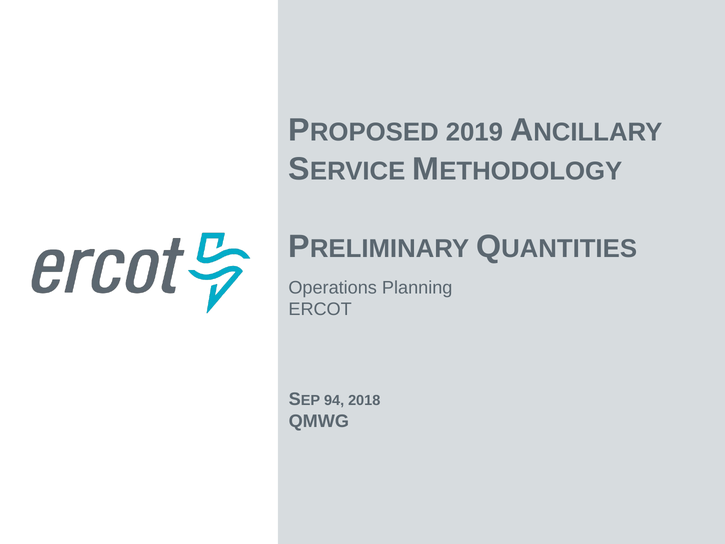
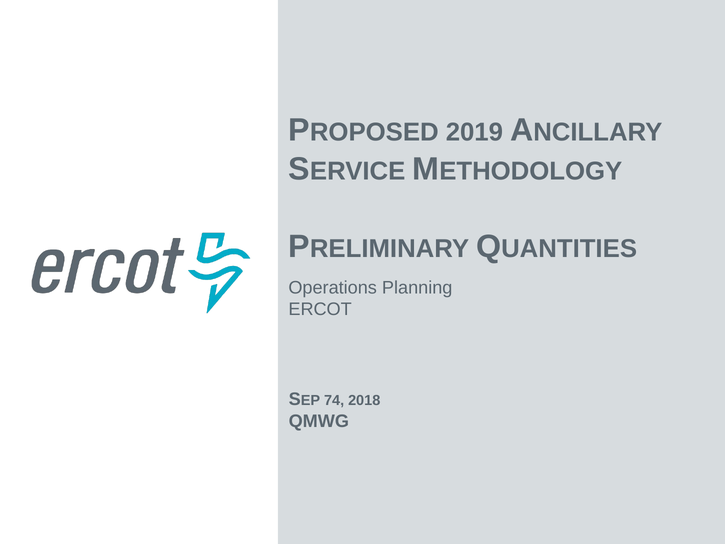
94: 94 -> 74
